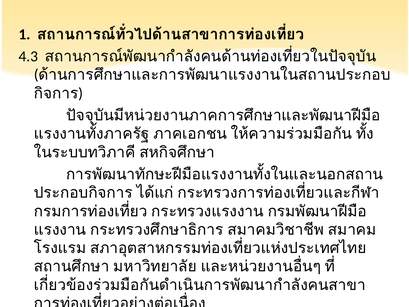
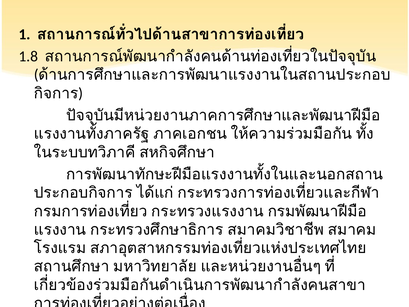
4.3: 4.3 -> 1.8
